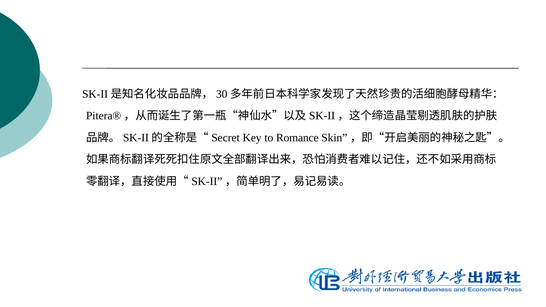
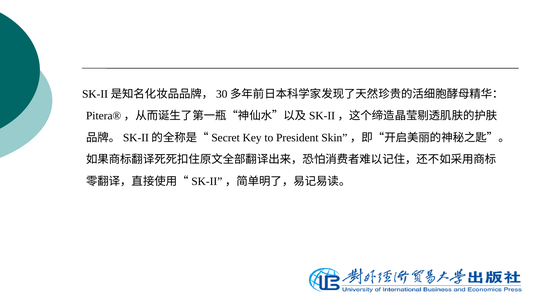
Romance: Romance -> President
